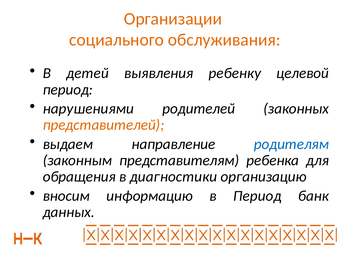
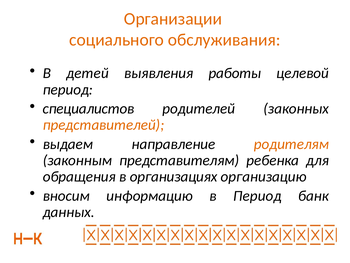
ребенку: ребенку -> работы
нарушениями: нарушениями -> специалистов
родителям colour: blue -> orange
диагностики: диагностики -> организациях
